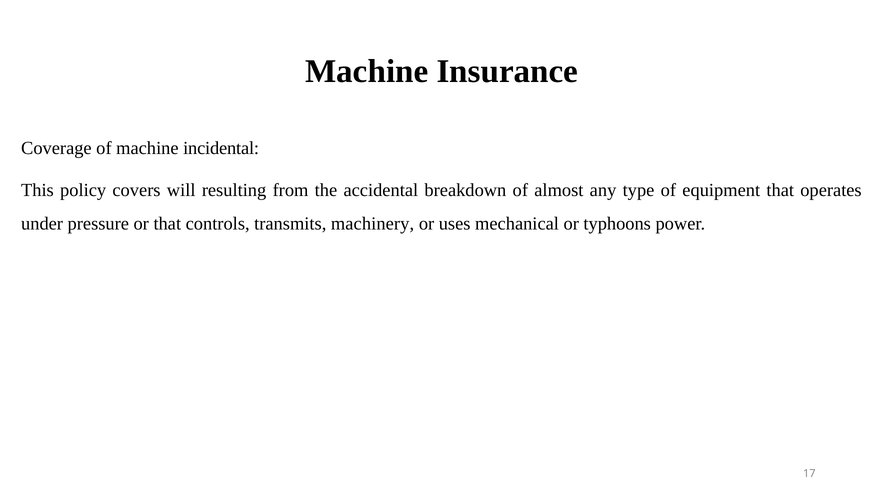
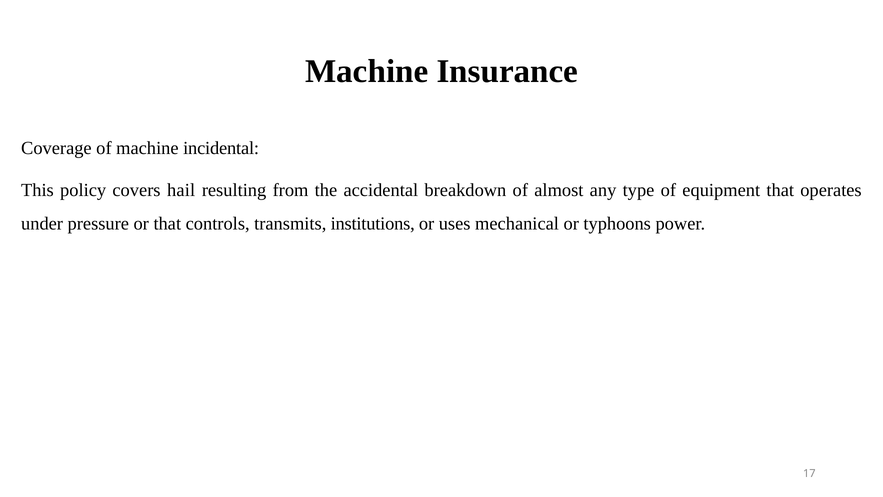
will: will -> hail
machinery: machinery -> institutions
